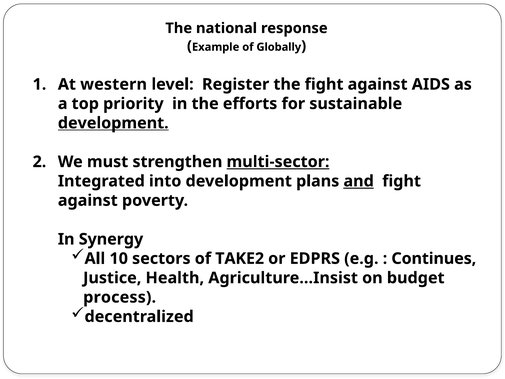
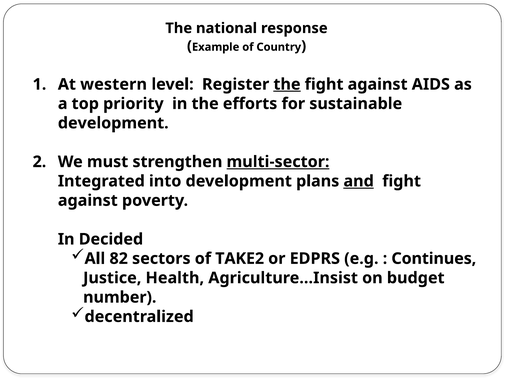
Globally: Globally -> Country
the at (287, 84) underline: none -> present
development at (113, 123) underline: present -> none
Synergy: Synergy -> Decided
10: 10 -> 82
process: process -> number
